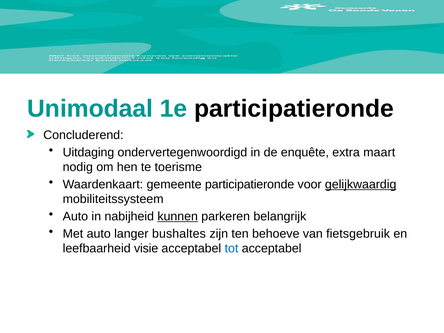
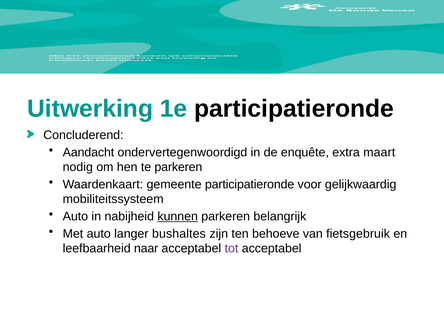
Unimodaal: Unimodaal -> Uitwerking
Uitdaging: Uitdaging -> Aandacht
te toerisme: toerisme -> parkeren
gelijkwaardig underline: present -> none
visie: visie -> naar
tot colour: blue -> purple
